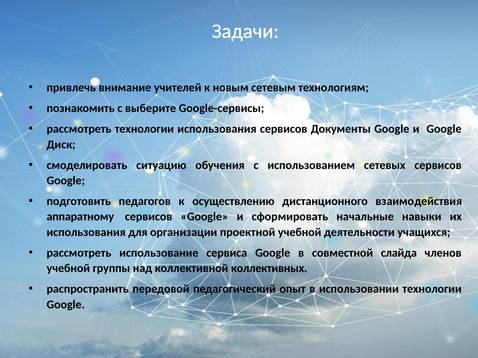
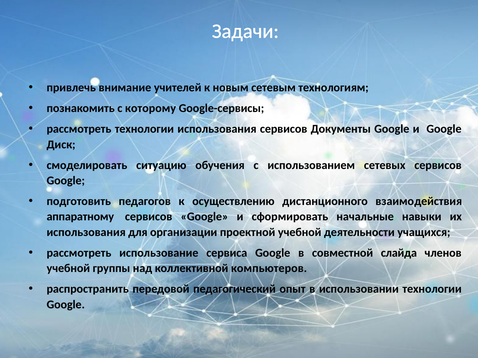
выберите: выберите -> которому
коллективных: коллективных -> компьютеров
